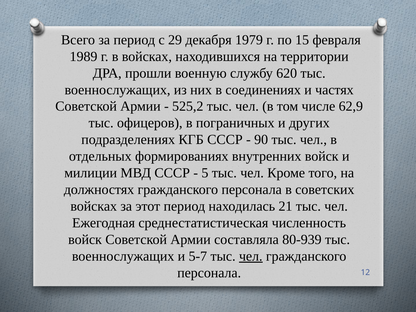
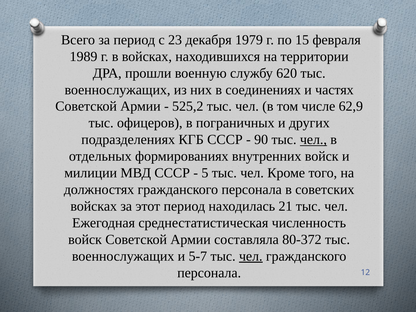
29: 29 -> 23
чел at (313, 140) underline: none -> present
80-939: 80-939 -> 80-372
